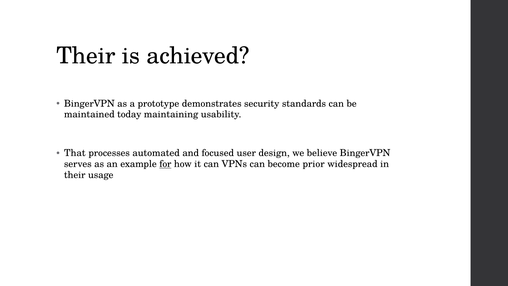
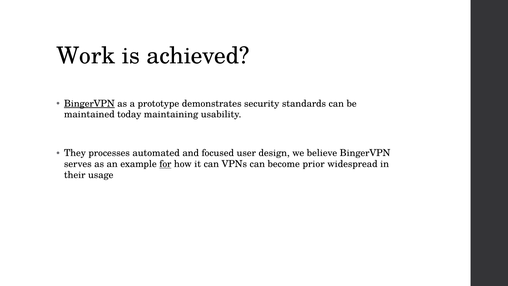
Their at (86, 56): Their -> Work
BingerVPN at (89, 104) underline: none -> present
That: That -> They
